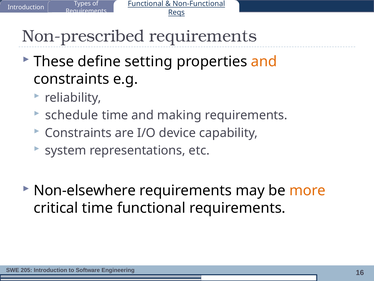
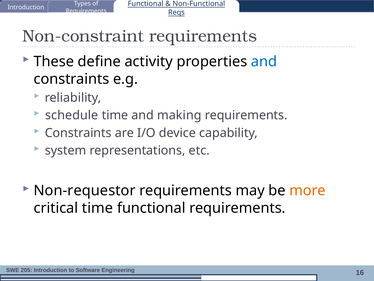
Non-prescribed: Non-prescribed -> Non-constraint
setting: setting -> activity
and at (264, 61) colour: orange -> blue
Non-elsewhere: Non-elsewhere -> Non-requestor
